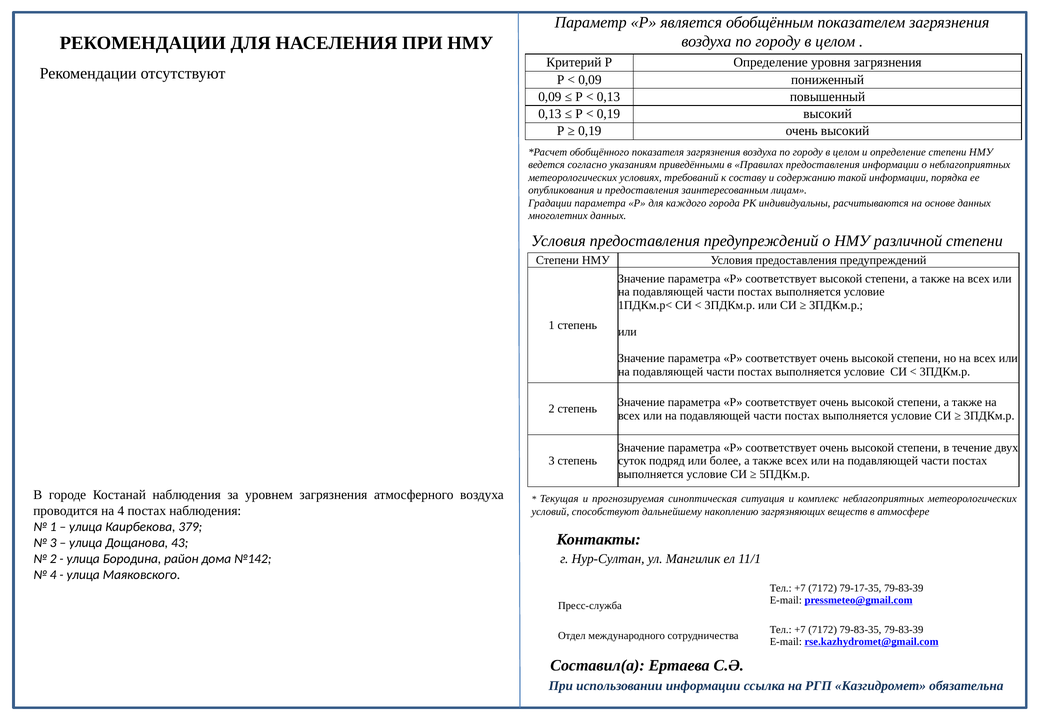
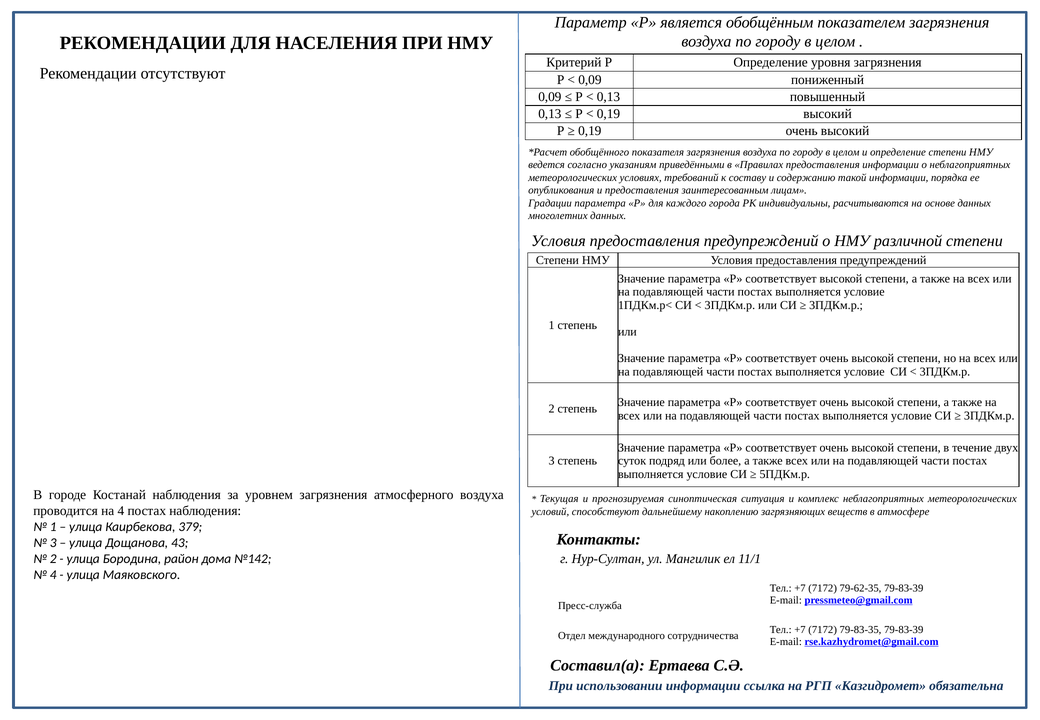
79-17-35: 79-17-35 -> 79-62-35
